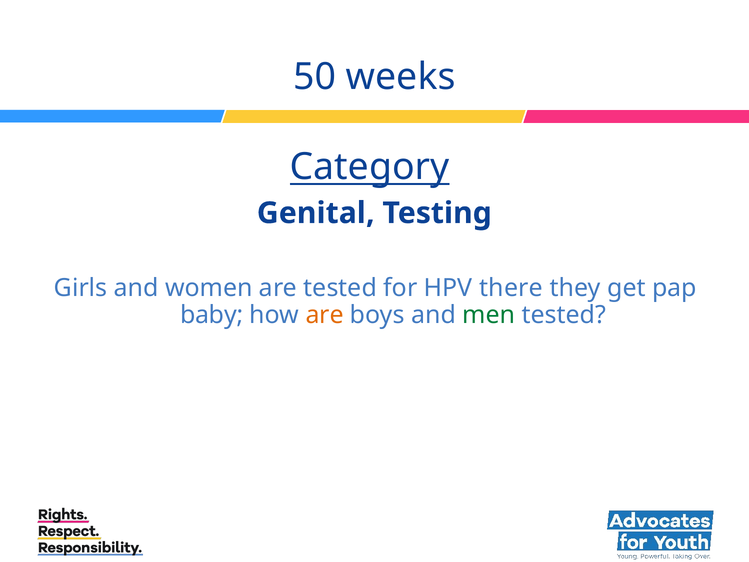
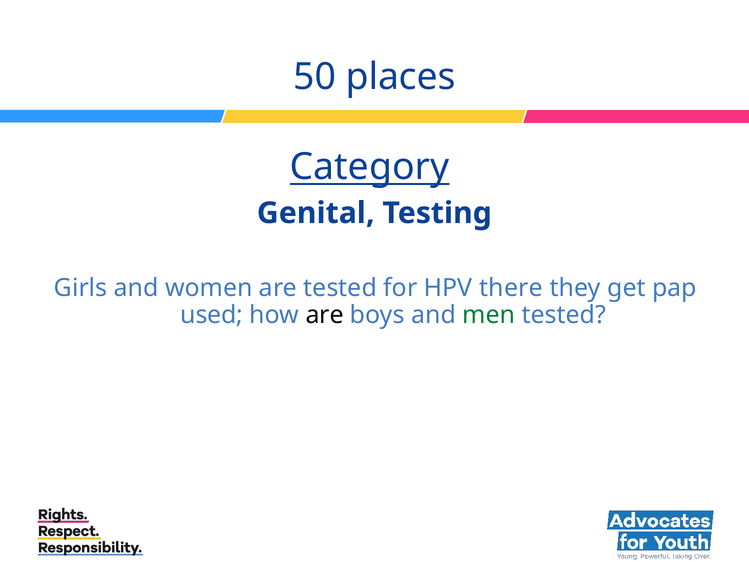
weeks: weeks -> places
baby: baby -> used
are at (325, 315) colour: orange -> black
